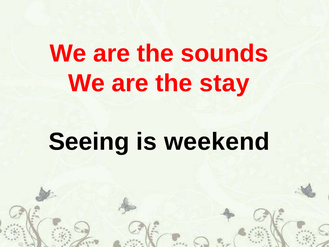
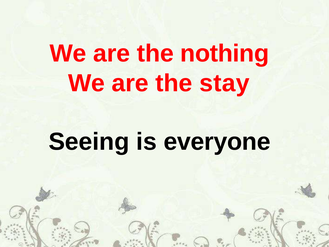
sounds: sounds -> nothing
weekend: weekend -> everyone
